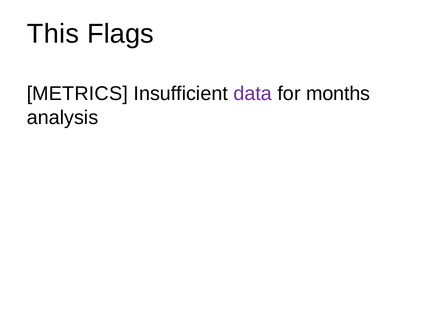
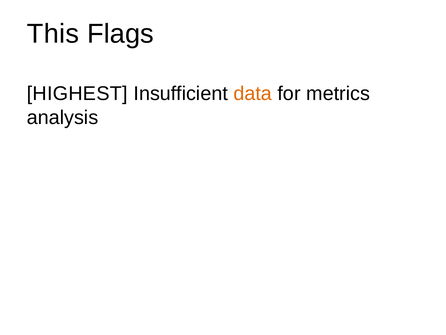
METRICS: METRICS -> HIGHEST
data colour: purple -> orange
months: months -> metrics
